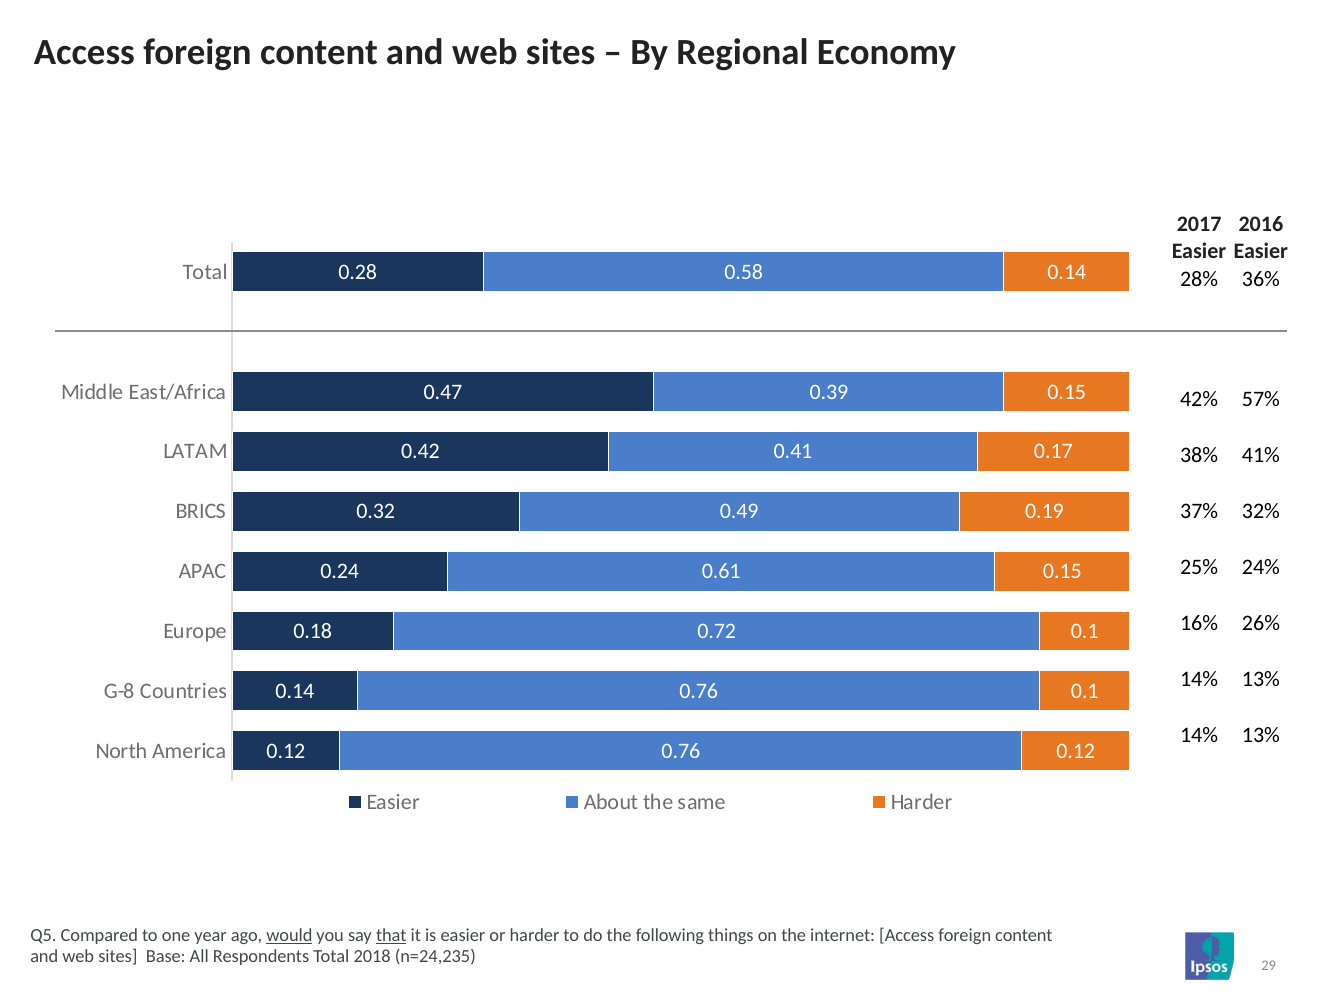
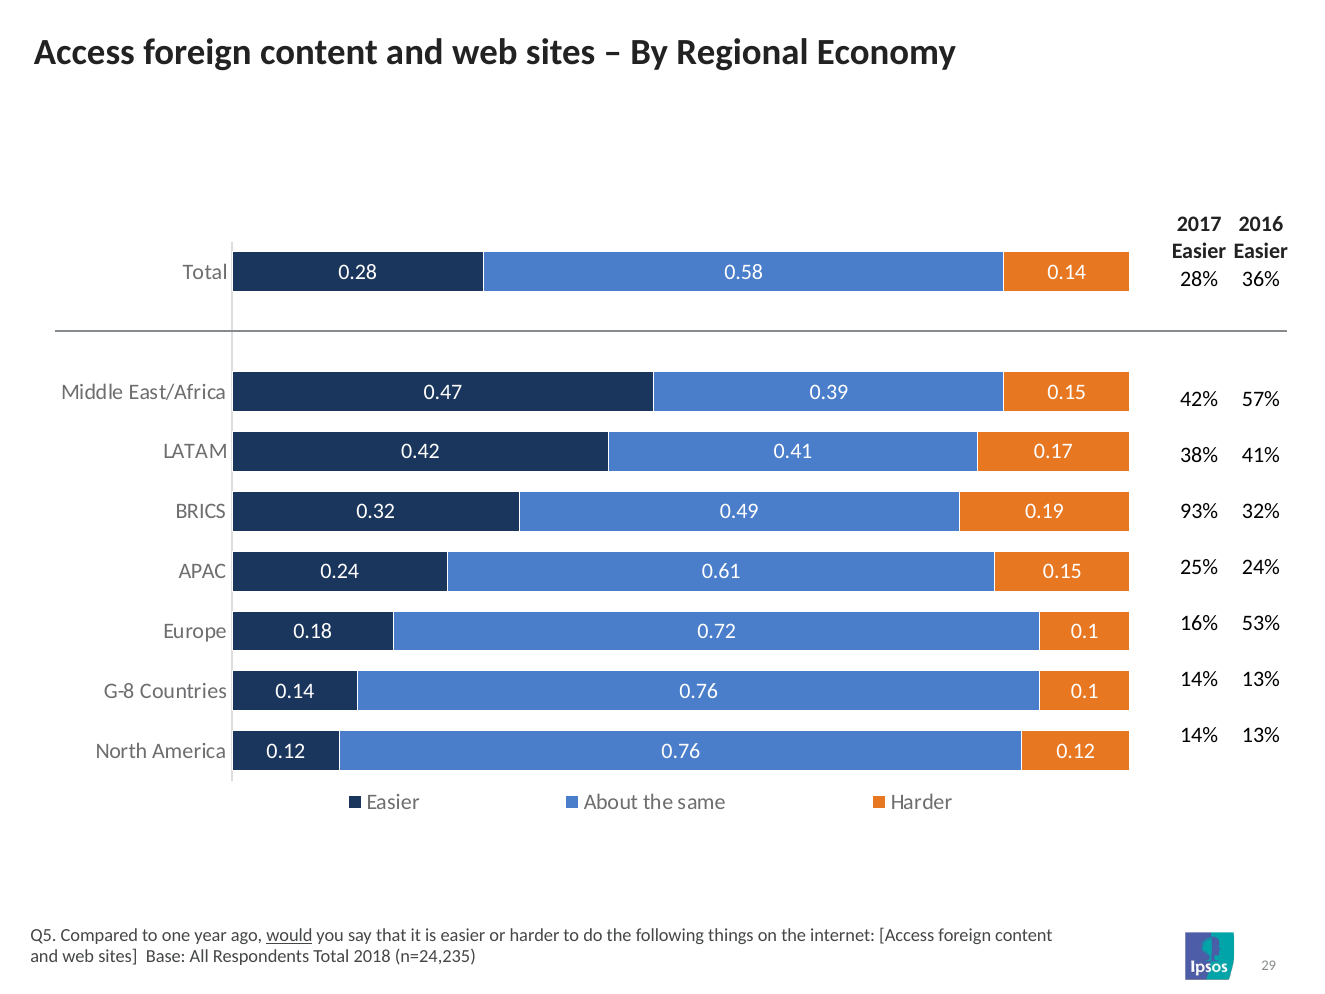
37%: 37% -> 93%
26%: 26% -> 53%
that underline: present -> none
